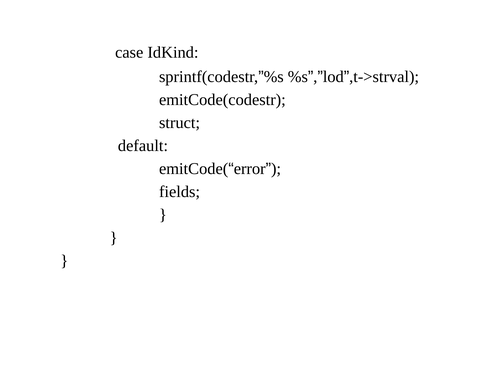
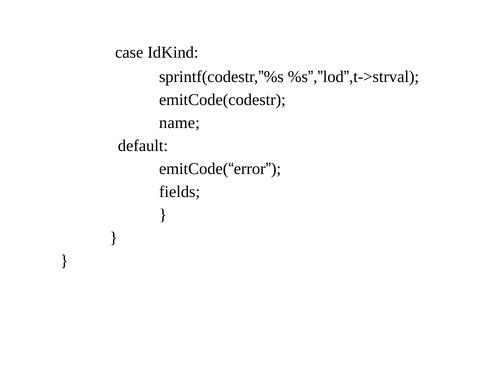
struct: struct -> name
